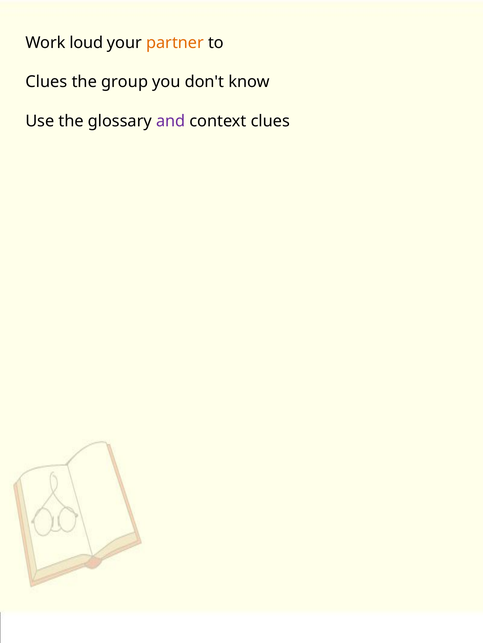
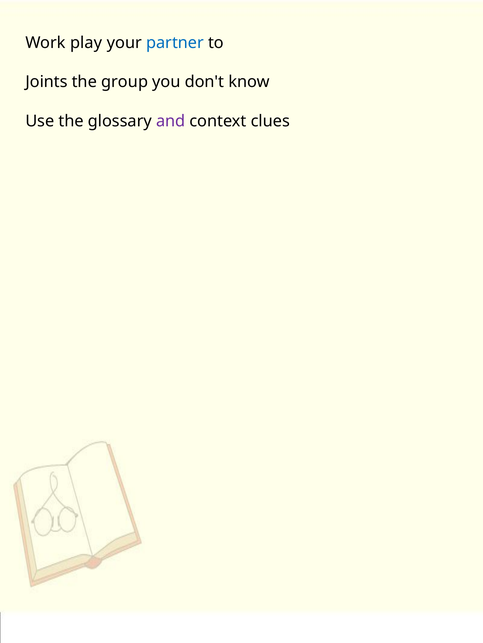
loud: loud -> play
partner colour: orange -> blue
Clues at (46, 82): Clues -> Joints
